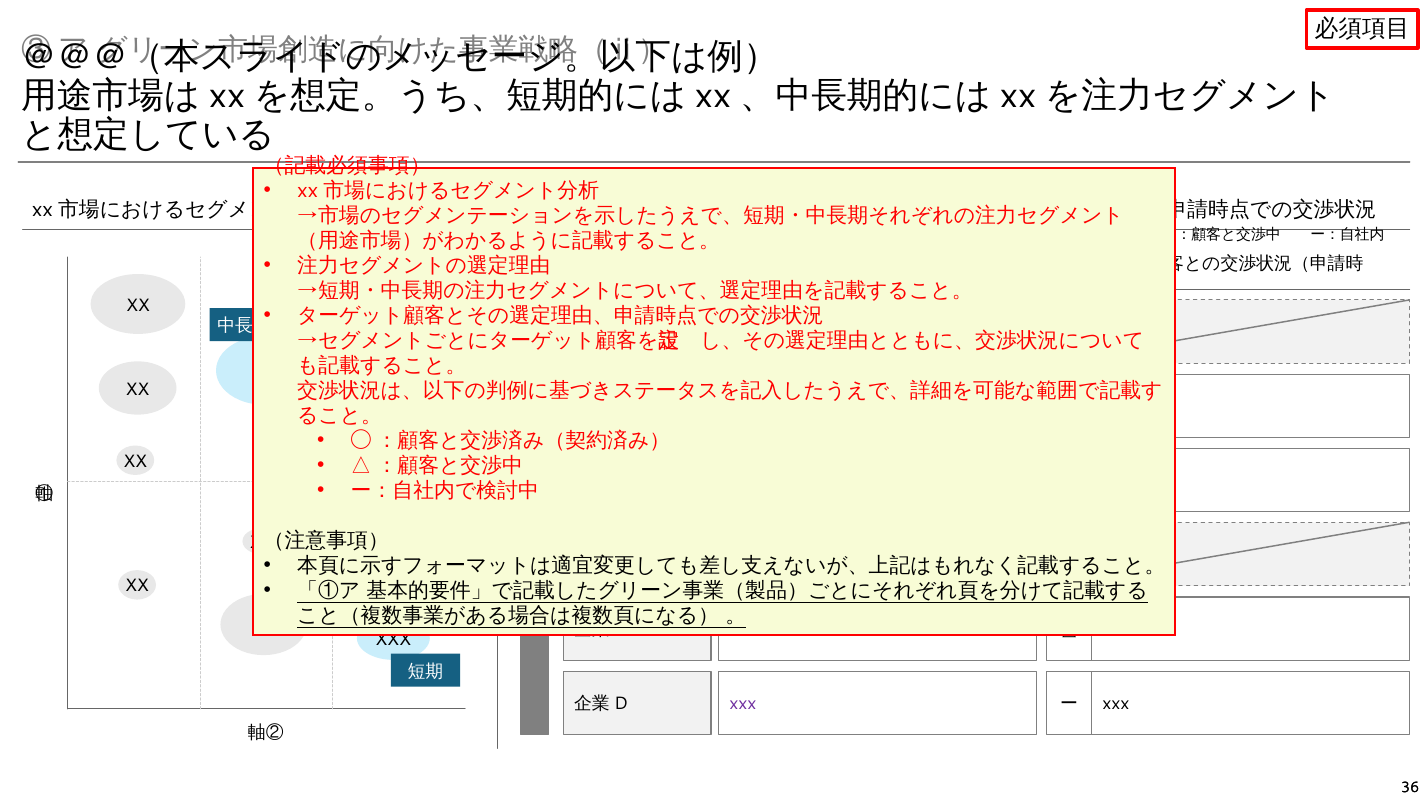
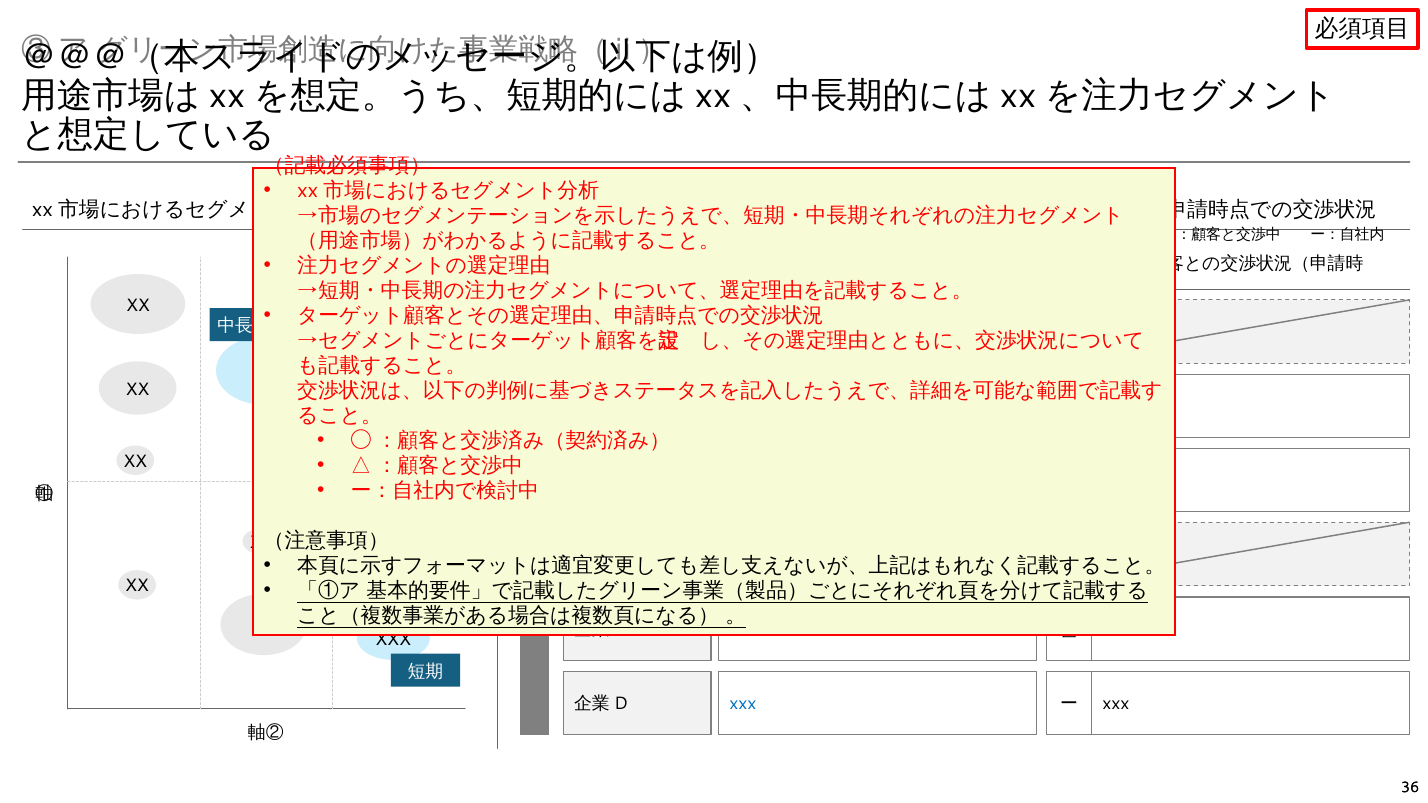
xxx at (743, 704) colour: purple -> blue
